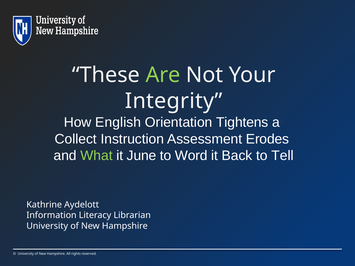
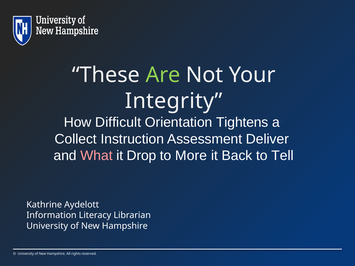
English: English -> Difficult
Erodes: Erodes -> Deliver
What colour: light green -> pink
June: June -> Drop
Word: Word -> More
